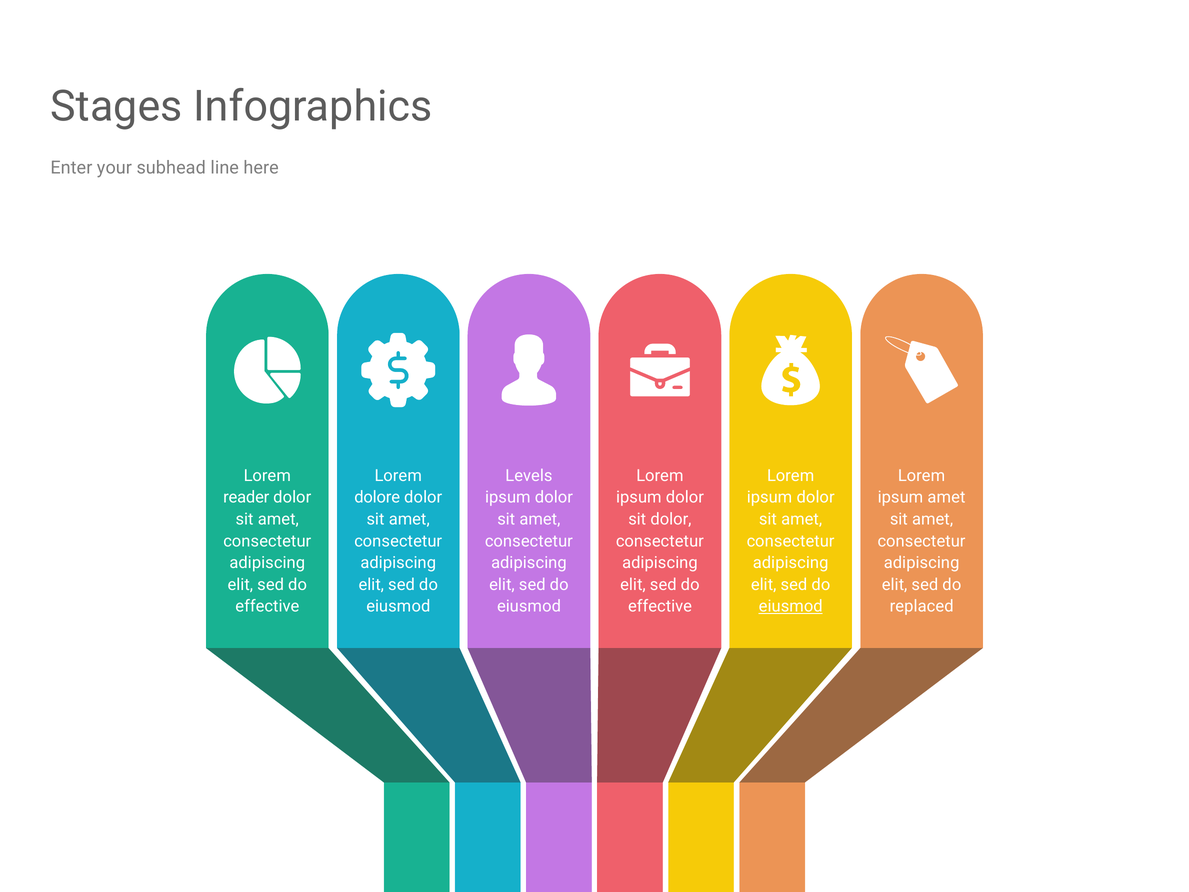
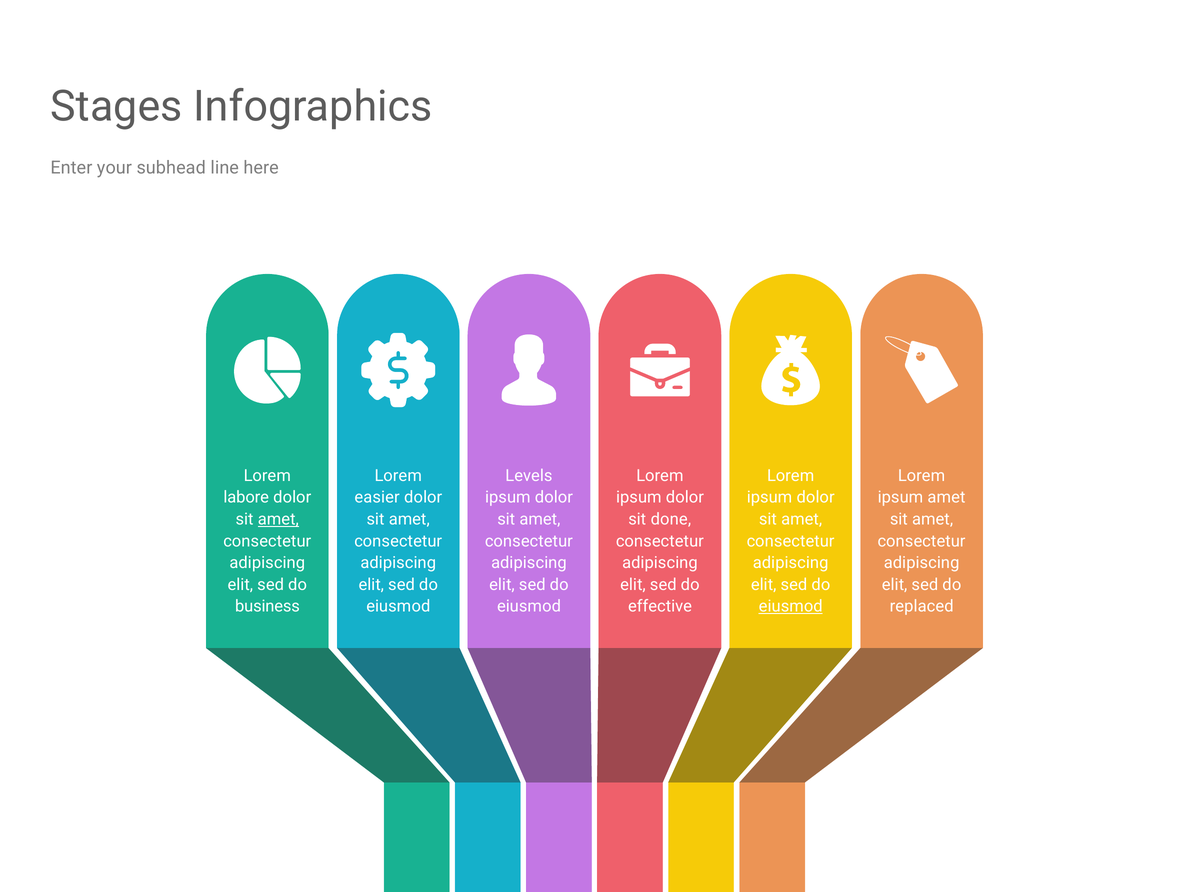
reader: reader -> labore
dolore: dolore -> easier
amet at (278, 519) underline: none -> present
sit dolor: dolor -> done
effective at (267, 606): effective -> business
